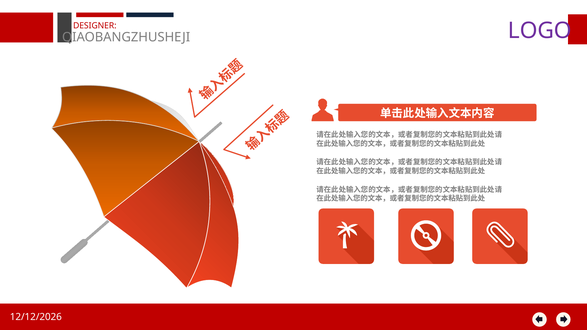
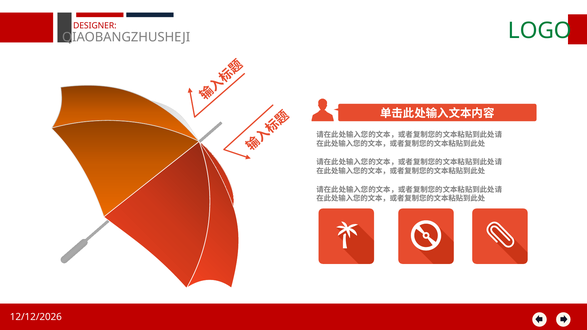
LOGO colour: purple -> green
